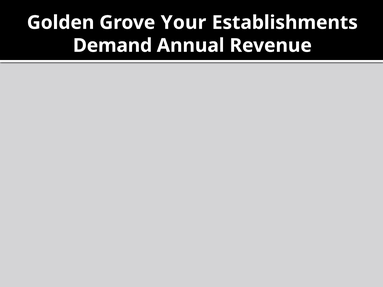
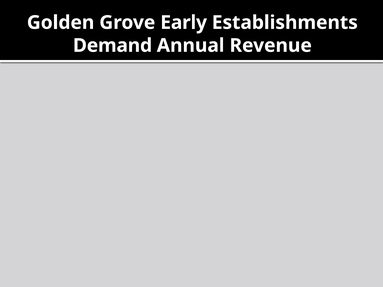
Your: Your -> Early
